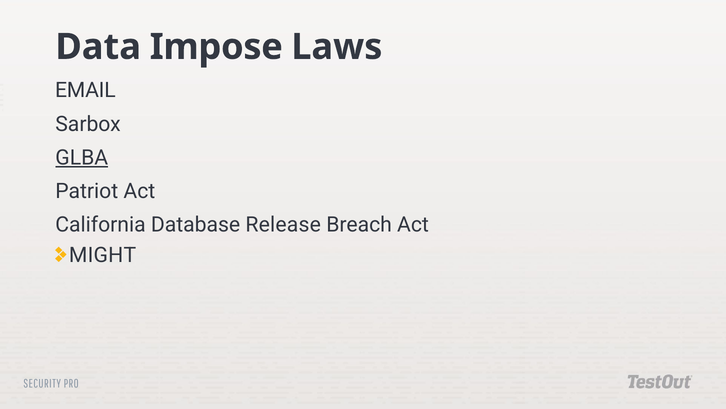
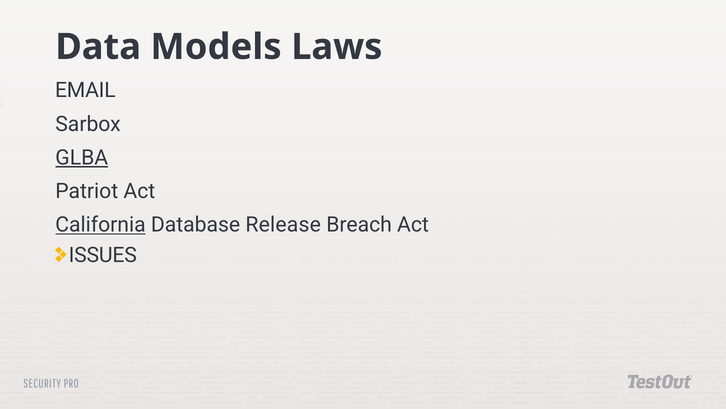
Impose: Impose -> Models
California underline: none -> present
MIGHT: MIGHT -> ISSUES
